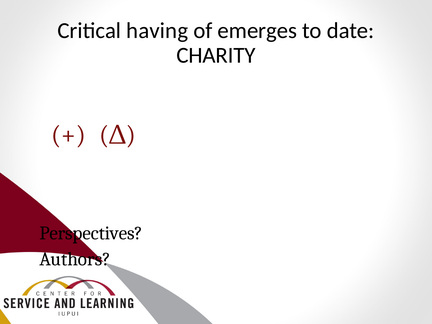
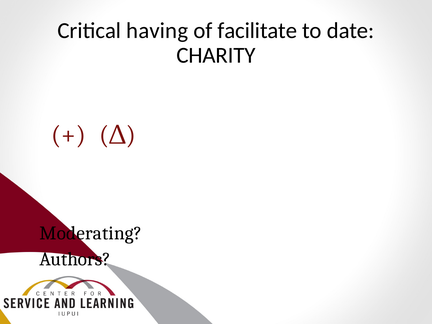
emerges: emerges -> facilitate
Perspectives: Perspectives -> Moderating
